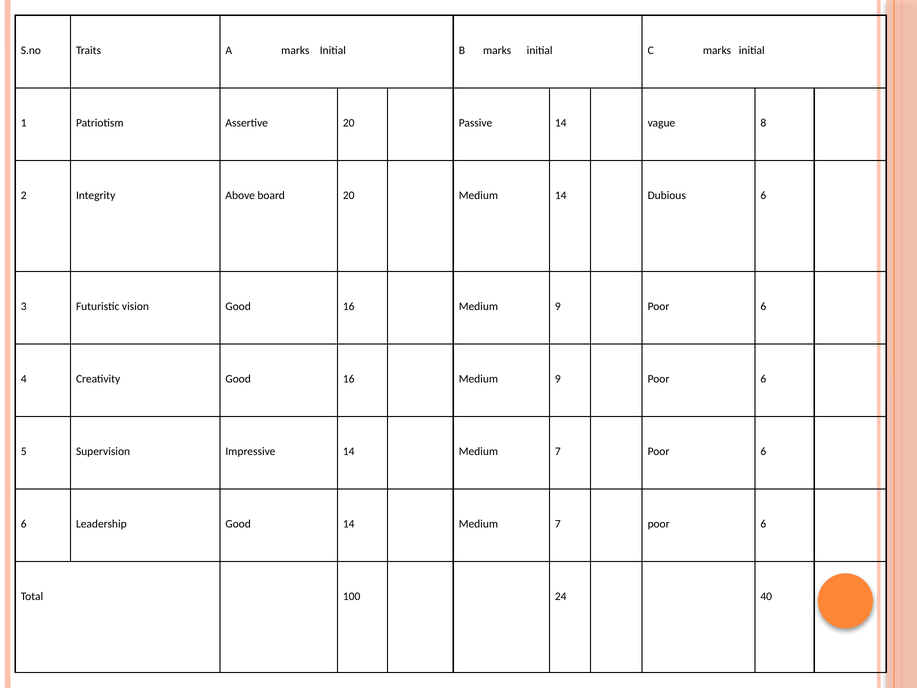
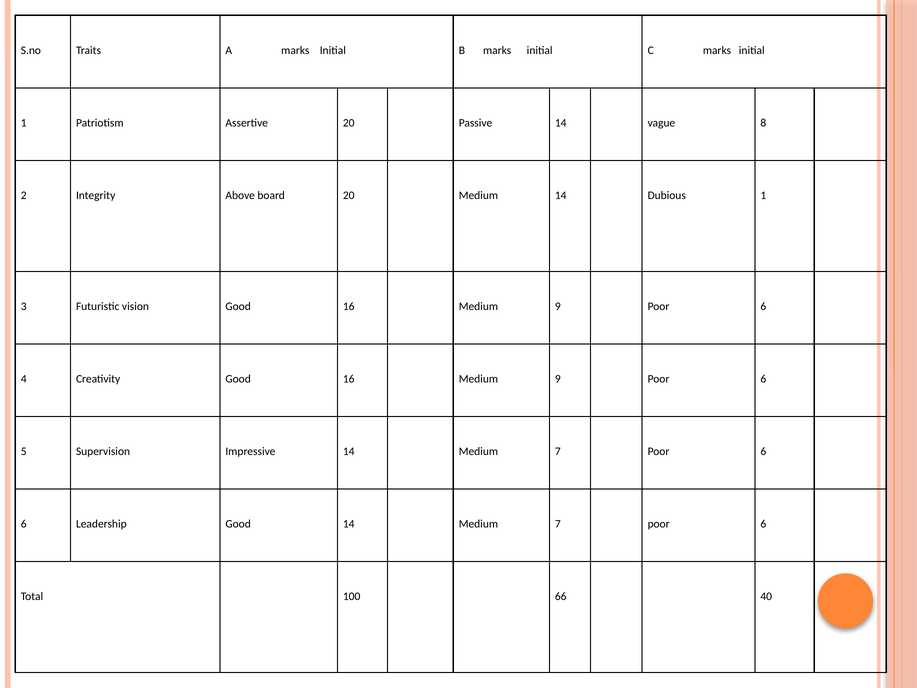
Dubious 6: 6 -> 1
24: 24 -> 66
